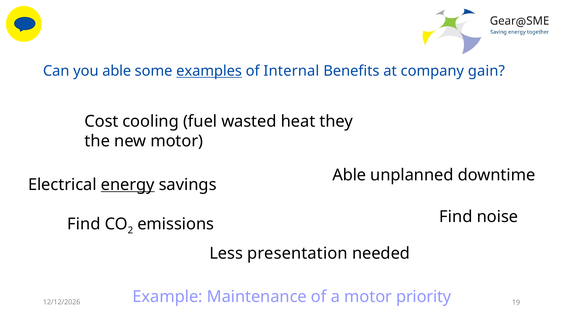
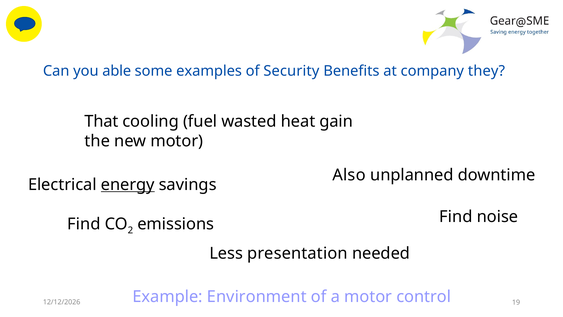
examples underline: present -> none
Internal: Internal -> Security
gain: gain -> they
Cost: Cost -> That
they: they -> gain
Able at (349, 175): Able -> Also
Maintenance: Maintenance -> Environment
priority: priority -> control
